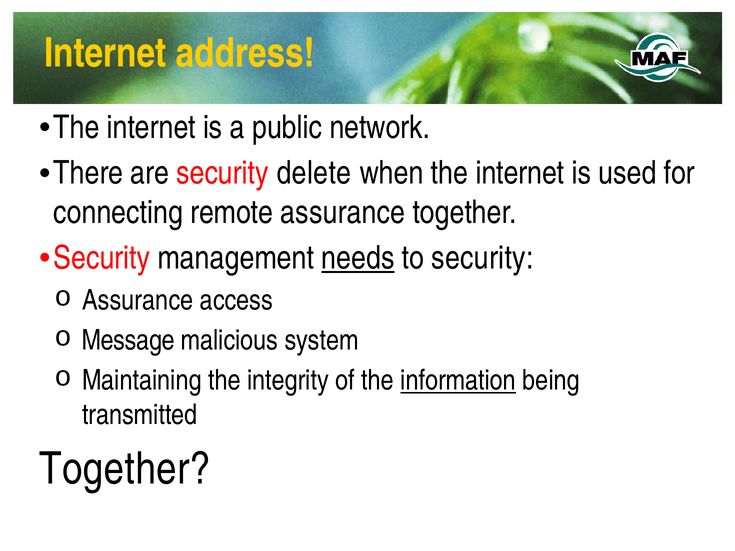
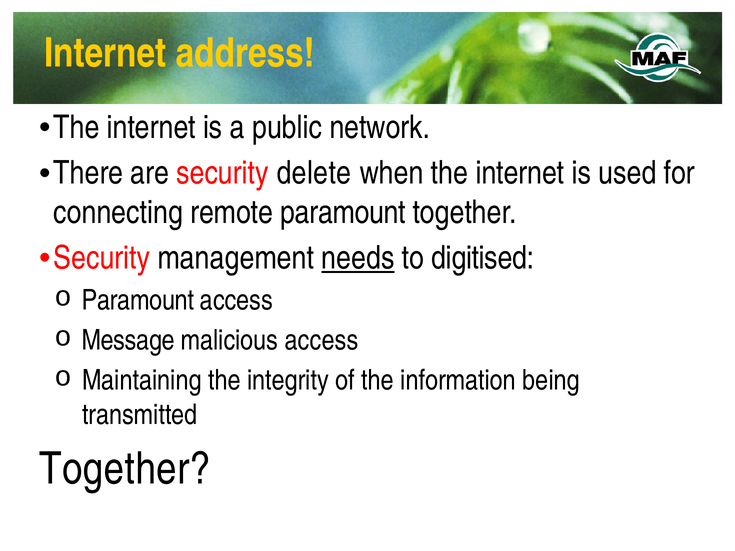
remote assurance: assurance -> paramount
to security: security -> digitised
Assurance at (138, 300): Assurance -> Paramount
malicious system: system -> access
information underline: present -> none
